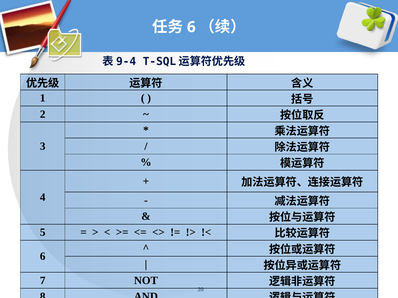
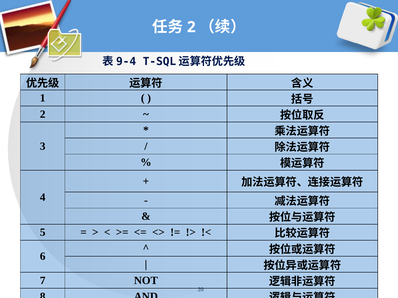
6 at (191, 27): 6 -> 2
